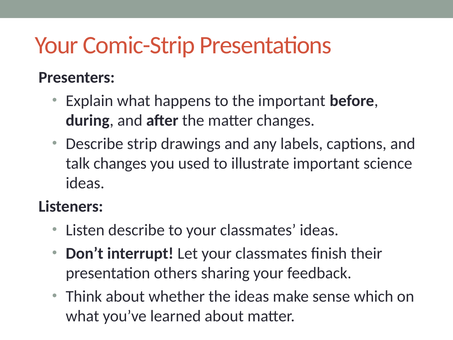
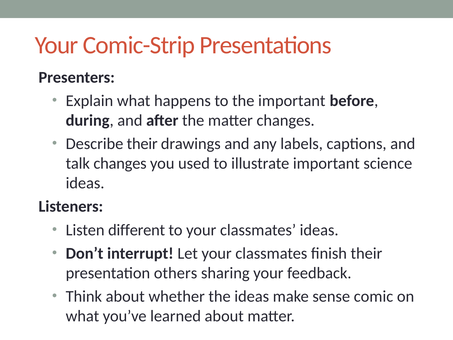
Describe strip: strip -> their
Listen describe: describe -> different
which: which -> comic
